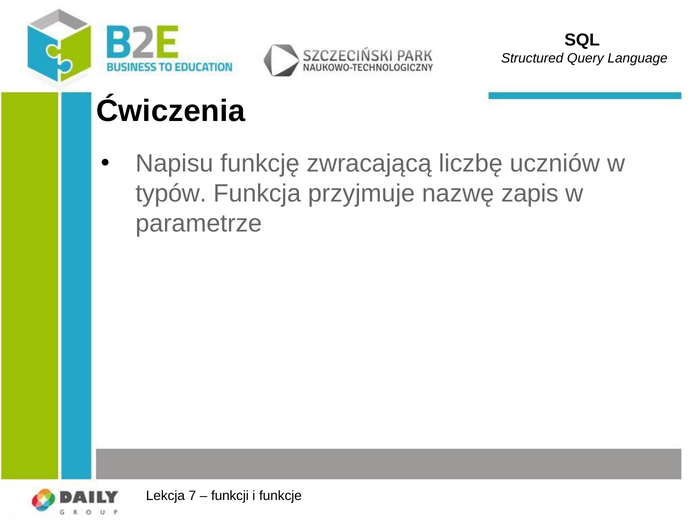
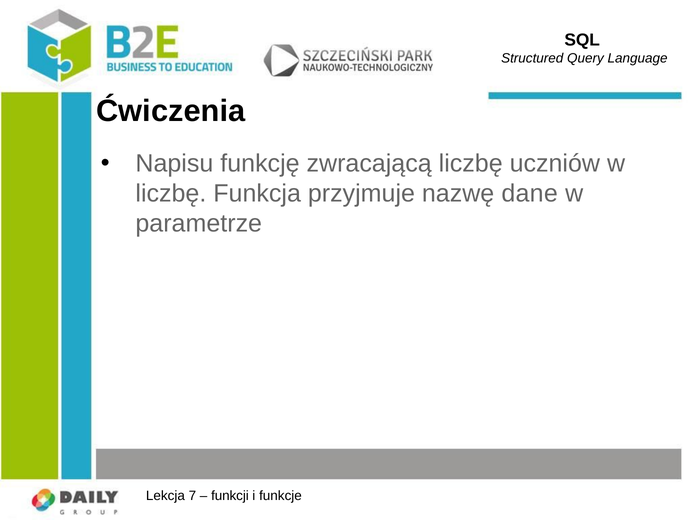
typów at (171, 194): typów -> liczbę
zapis: zapis -> dane
